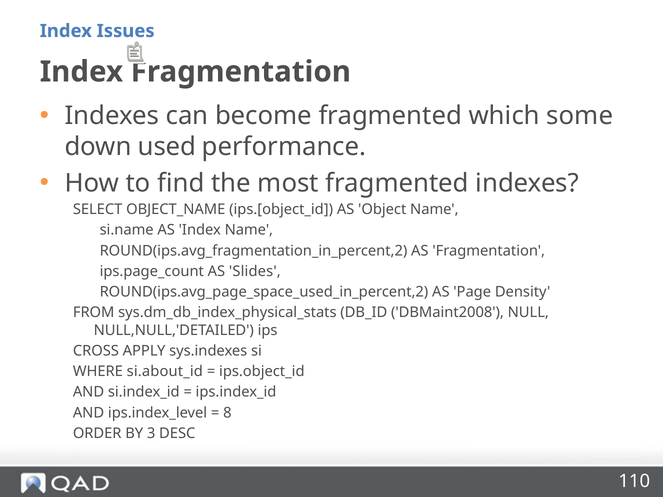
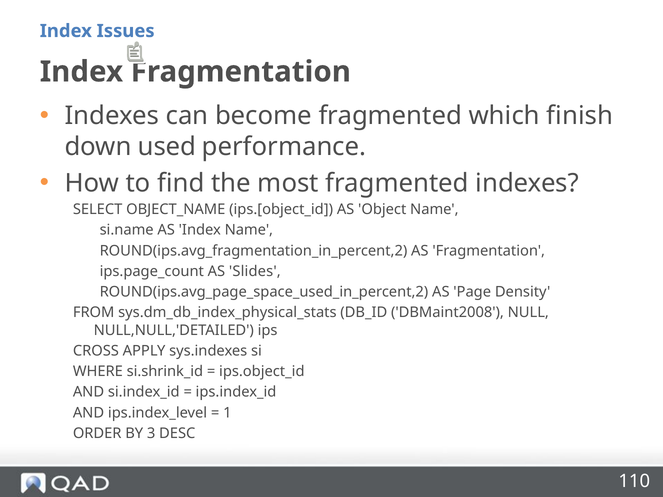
some: some -> finish
si.about_id: si.about_id -> si.shrink_id
8: 8 -> 1
